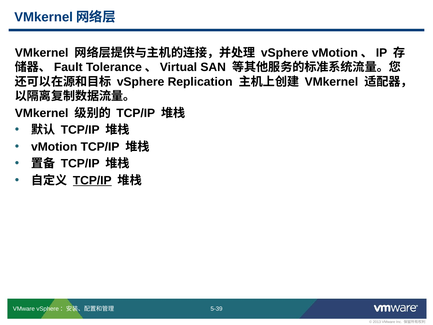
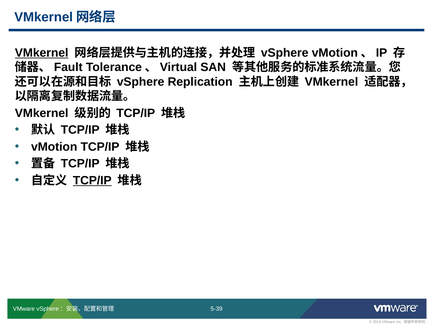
VMkernel at (42, 53) underline: none -> present
